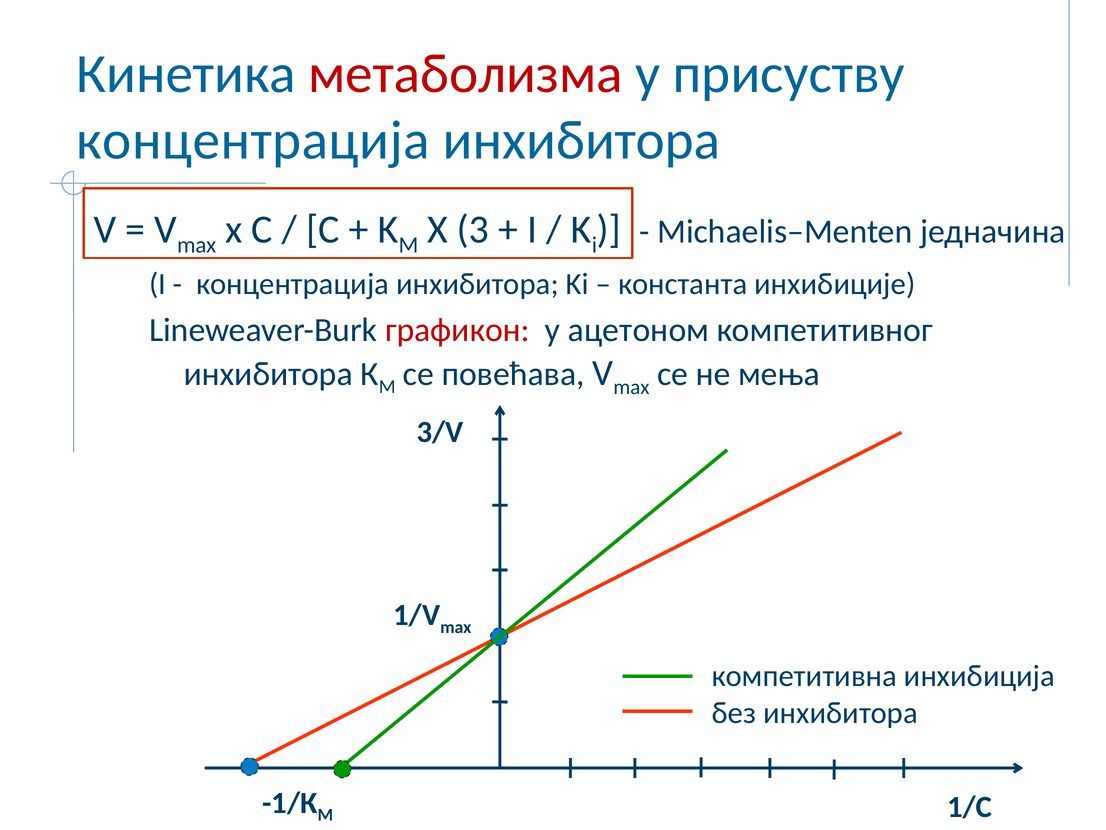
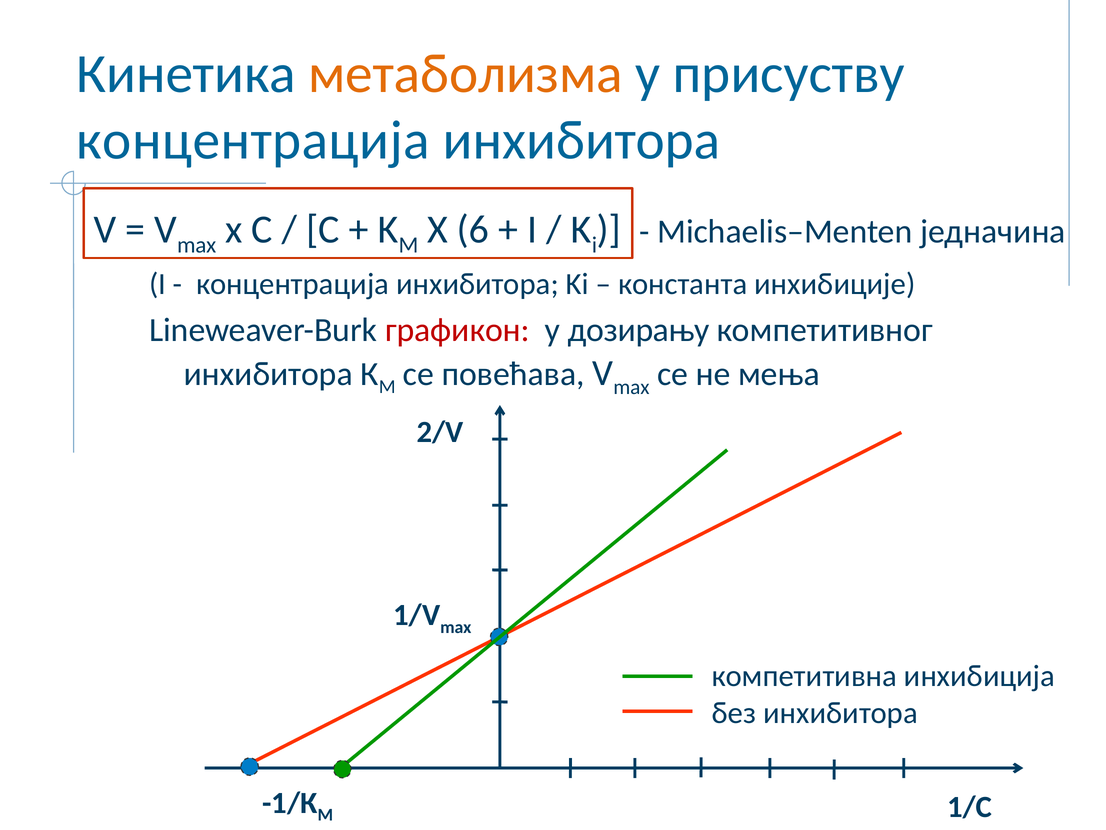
метаболизма colour: red -> orange
3: 3 -> 6
ацетоном: ацетоном -> дозирању
3/V: 3/V -> 2/V
